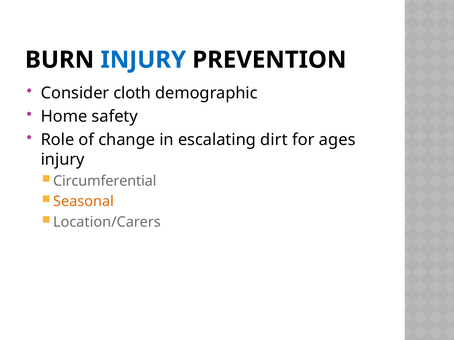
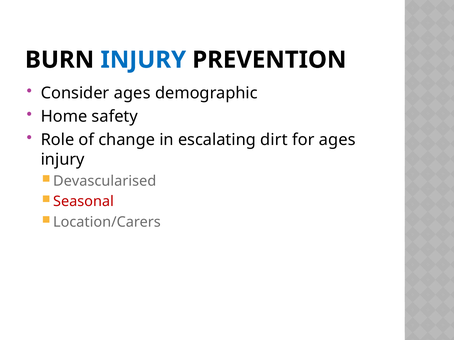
Consider cloth: cloth -> ages
Circumferential: Circumferential -> Devascularised
Seasonal colour: orange -> red
